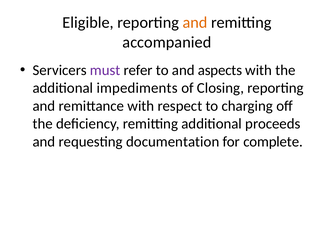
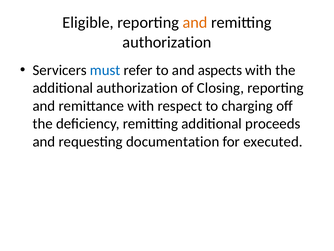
accompanied at (167, 42): accompanied -> authorization
must colour: purple -> blue
additional impediments: impediments -> authorization
complete: complete -> executed
